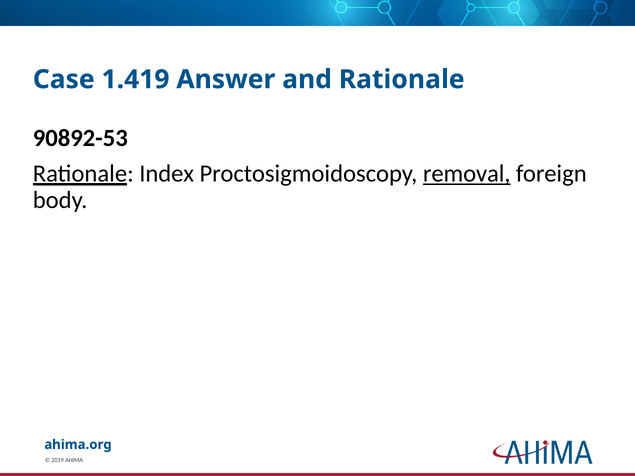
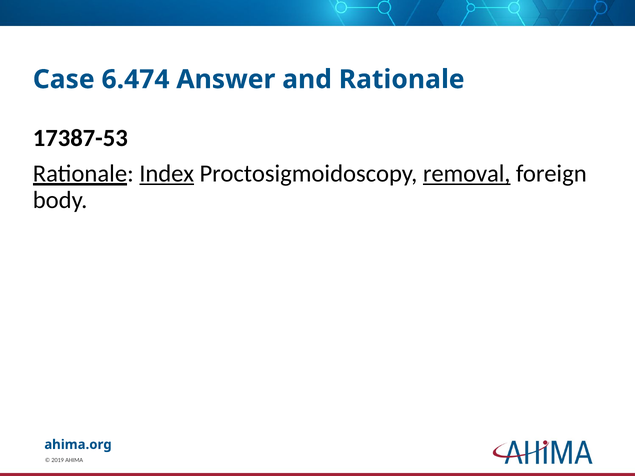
1.419: 1.419 -> 6.474
90892-53: 90892-53 -> 17387-53
Index underline: none -> present
